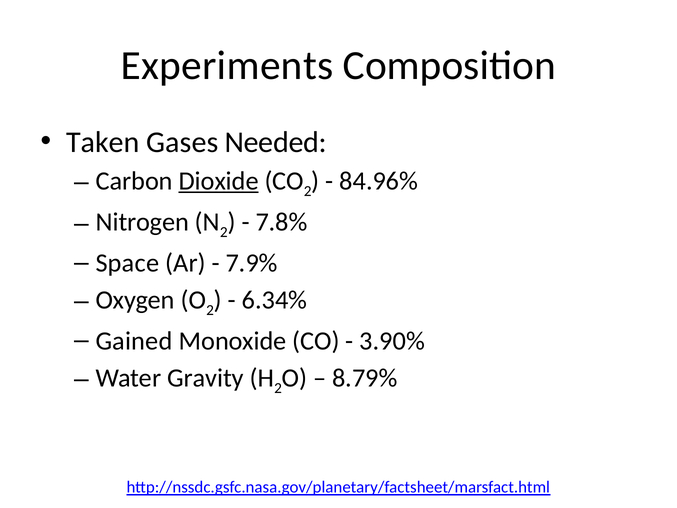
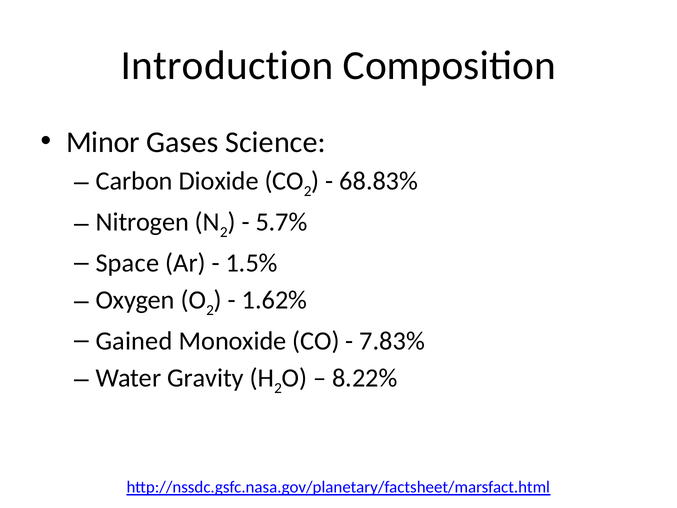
Experiments: Experiments -> Introduction
Taken: Taken -> Minor
Needed: Needed -> Science
Dioxide underline: present -> none
84.96%: 84.96% -> 68.83%
7.8%: 7.8% -> 5.7%
7.9%: 7.9% -> 1.5%
6.34%: 6.34% -> 1.62%
3.90%: 3.90% -> 7.83%
8.79%: 8.79% -> 8.22%
